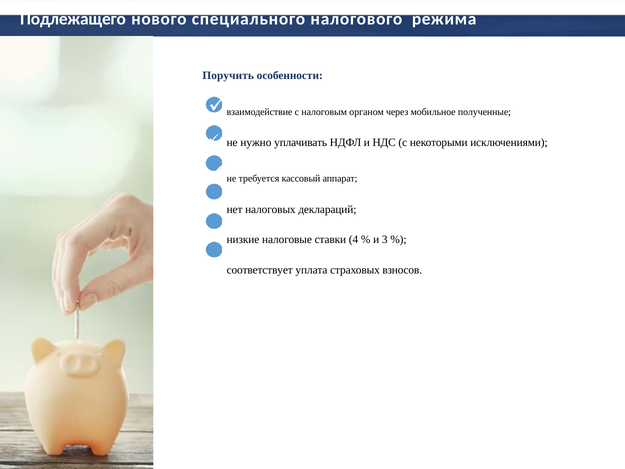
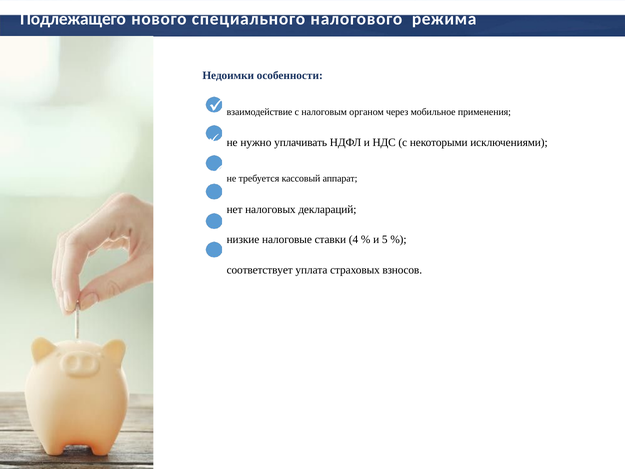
Поручить: Поручить -> Недоимки
полученные: полученные -> применения
3: 3 -> 5
